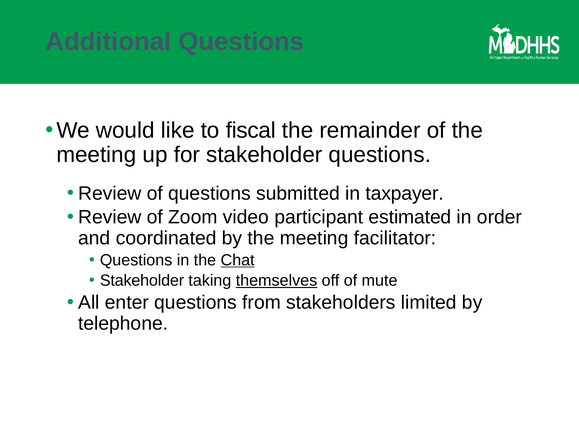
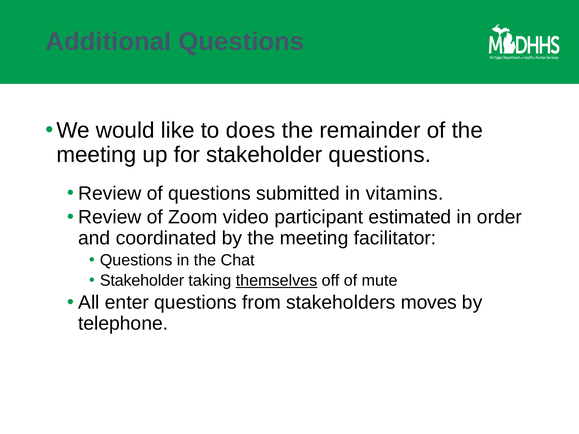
fiscal: fiscal -> does
taxpayer: taxpayer -> vitamins
Chat underline: present -> none
limited: limited -> moves
